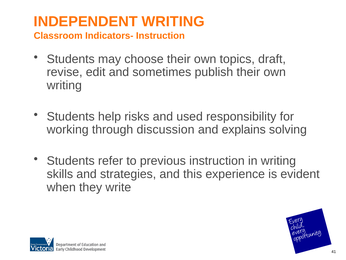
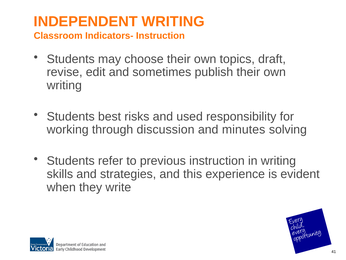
help: help -> best
explains: explains -> minutes
